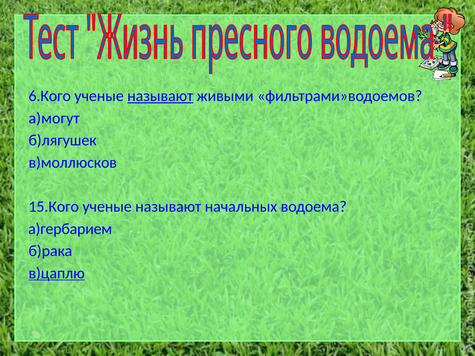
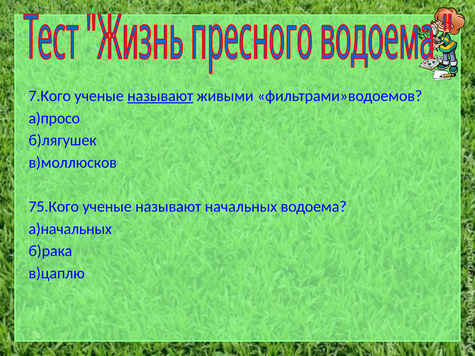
6.Кого: 6.Кого -> 7.Кого
а)могут: а)могут -> а)просо
15.Кого: 15.Кого -> 75.Кого
а)гербарием: а)гербарием -> а)начальных
в)цаплю underline: present -> none
